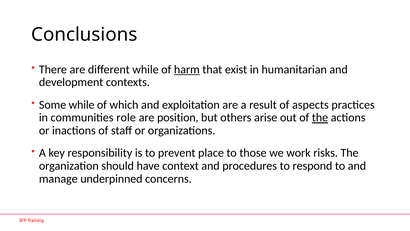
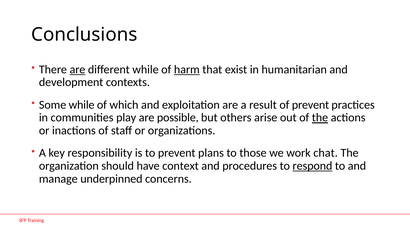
are at (77, 69) underline: none -> present
of aspects: aspects -> prevent
role: role -> play
position: position -> possible
place: place -> plans
risks: risks -> chat
respond underline: none -> present
